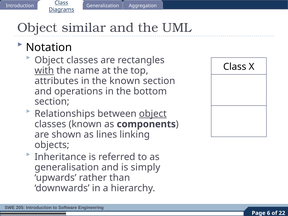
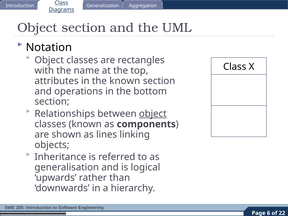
Object similar: similar -> section
with underline: present -> none
simply: simply -> logical
